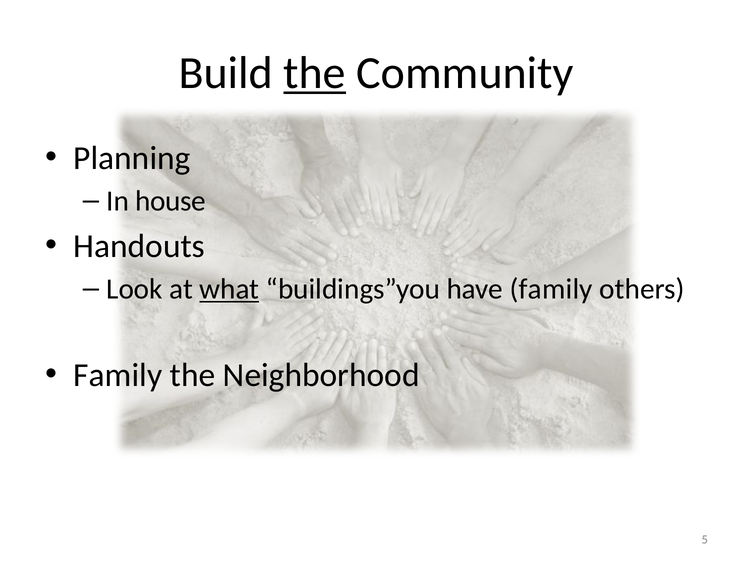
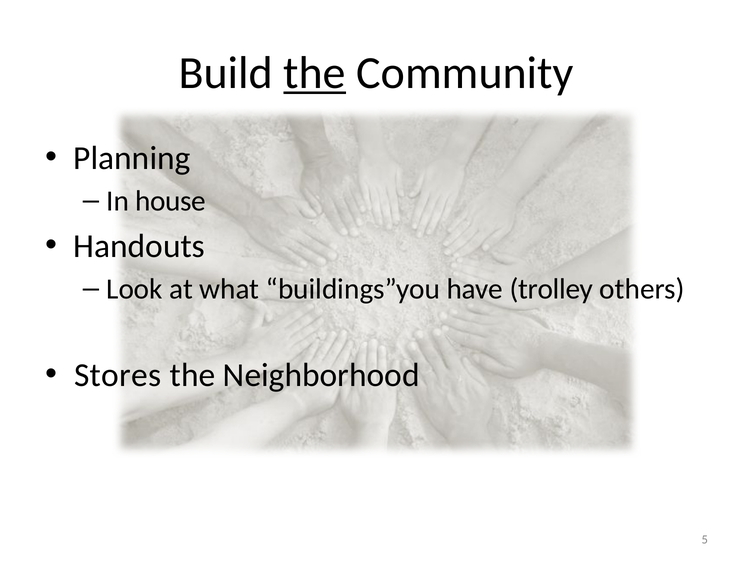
what underline: present -> none
have family: family -> trolley
Family at (118, 375): Family -> Stores
